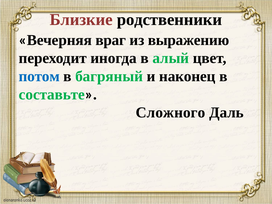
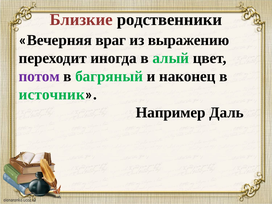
потом colour: blue -> purple
составьте: составьте -> источник
Сложного: Сложного -> Например
